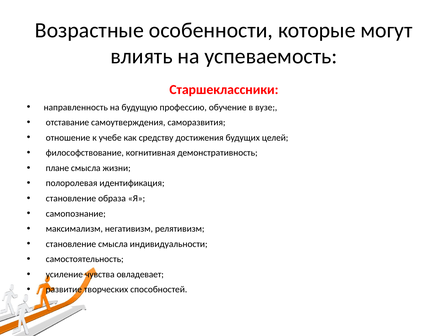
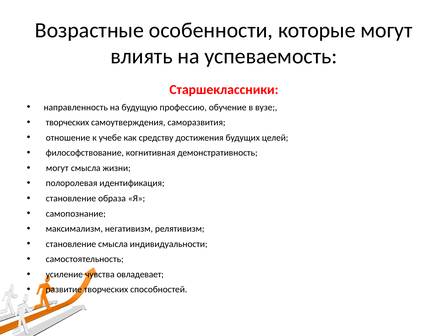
отставание at (67, 122): отставание -> творческих
плане at (57, 168): плане -> могут
